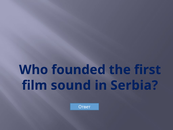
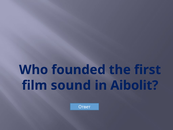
Serbia: Serbia -> Aibolit
